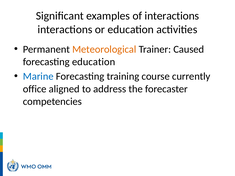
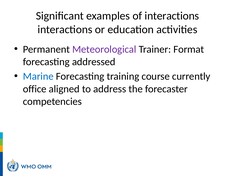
Meteorological colour: orange -> purple
Caused: Caused -> Format
forecasting education: education -> addressed
